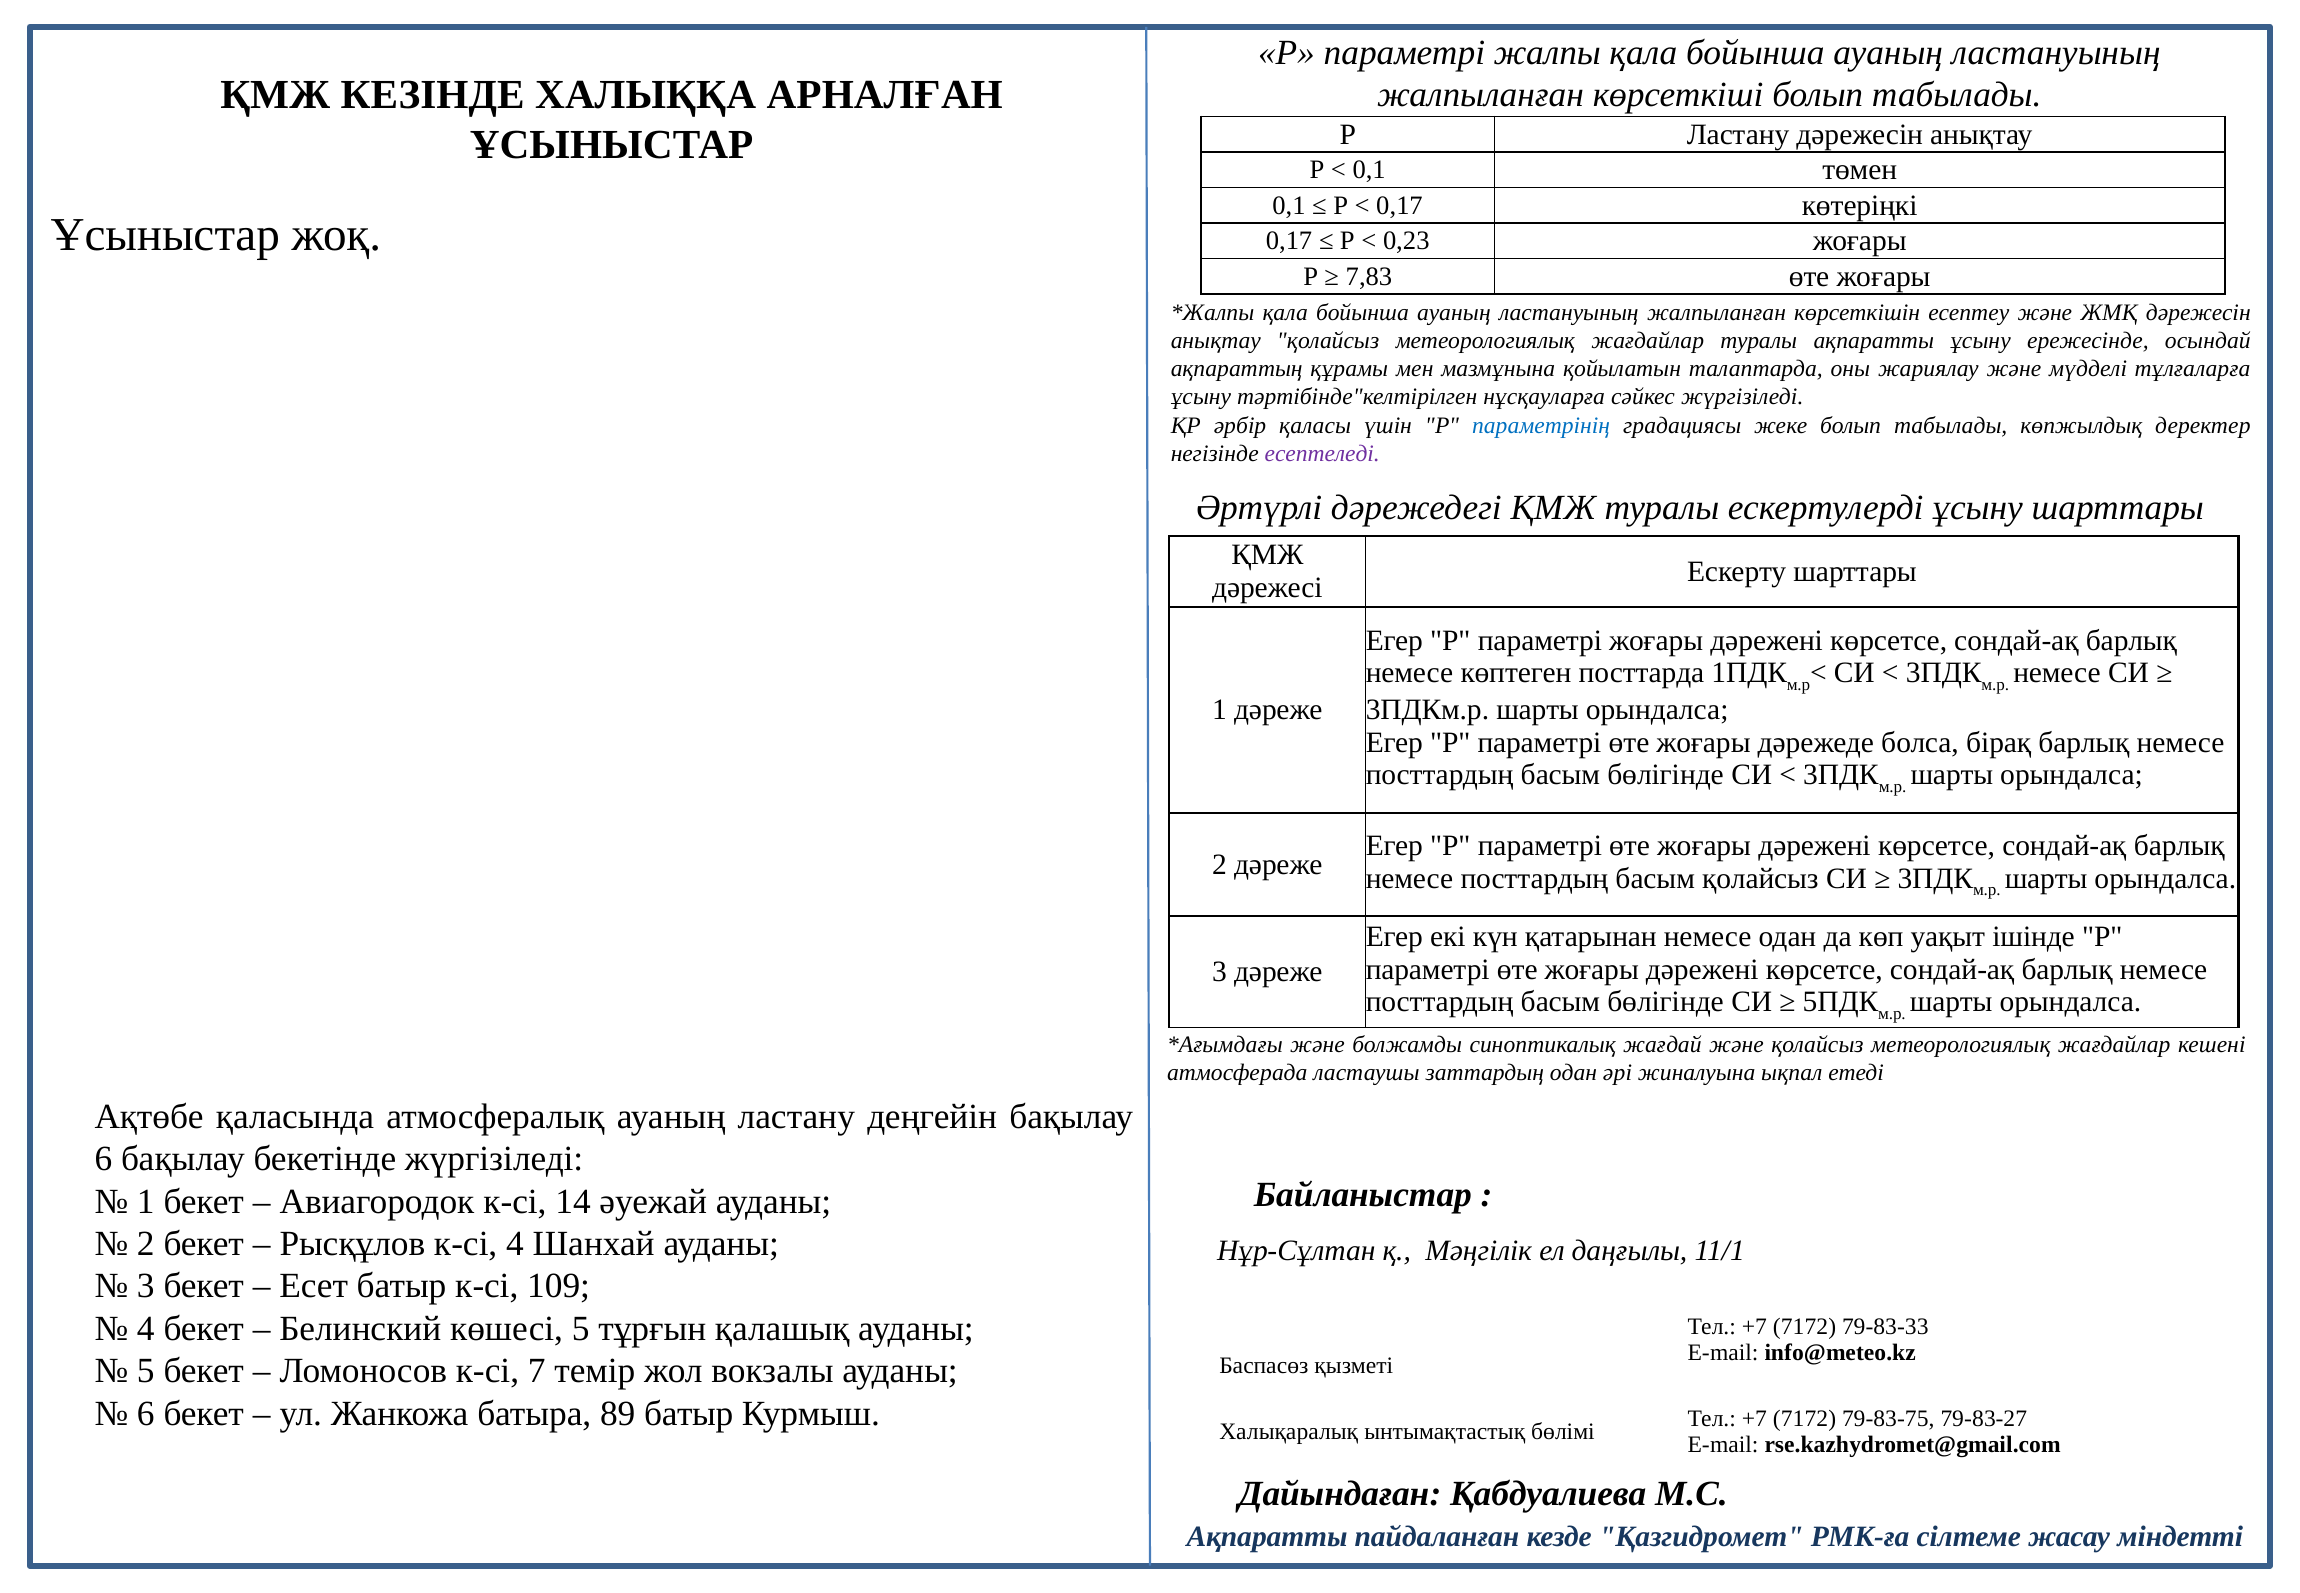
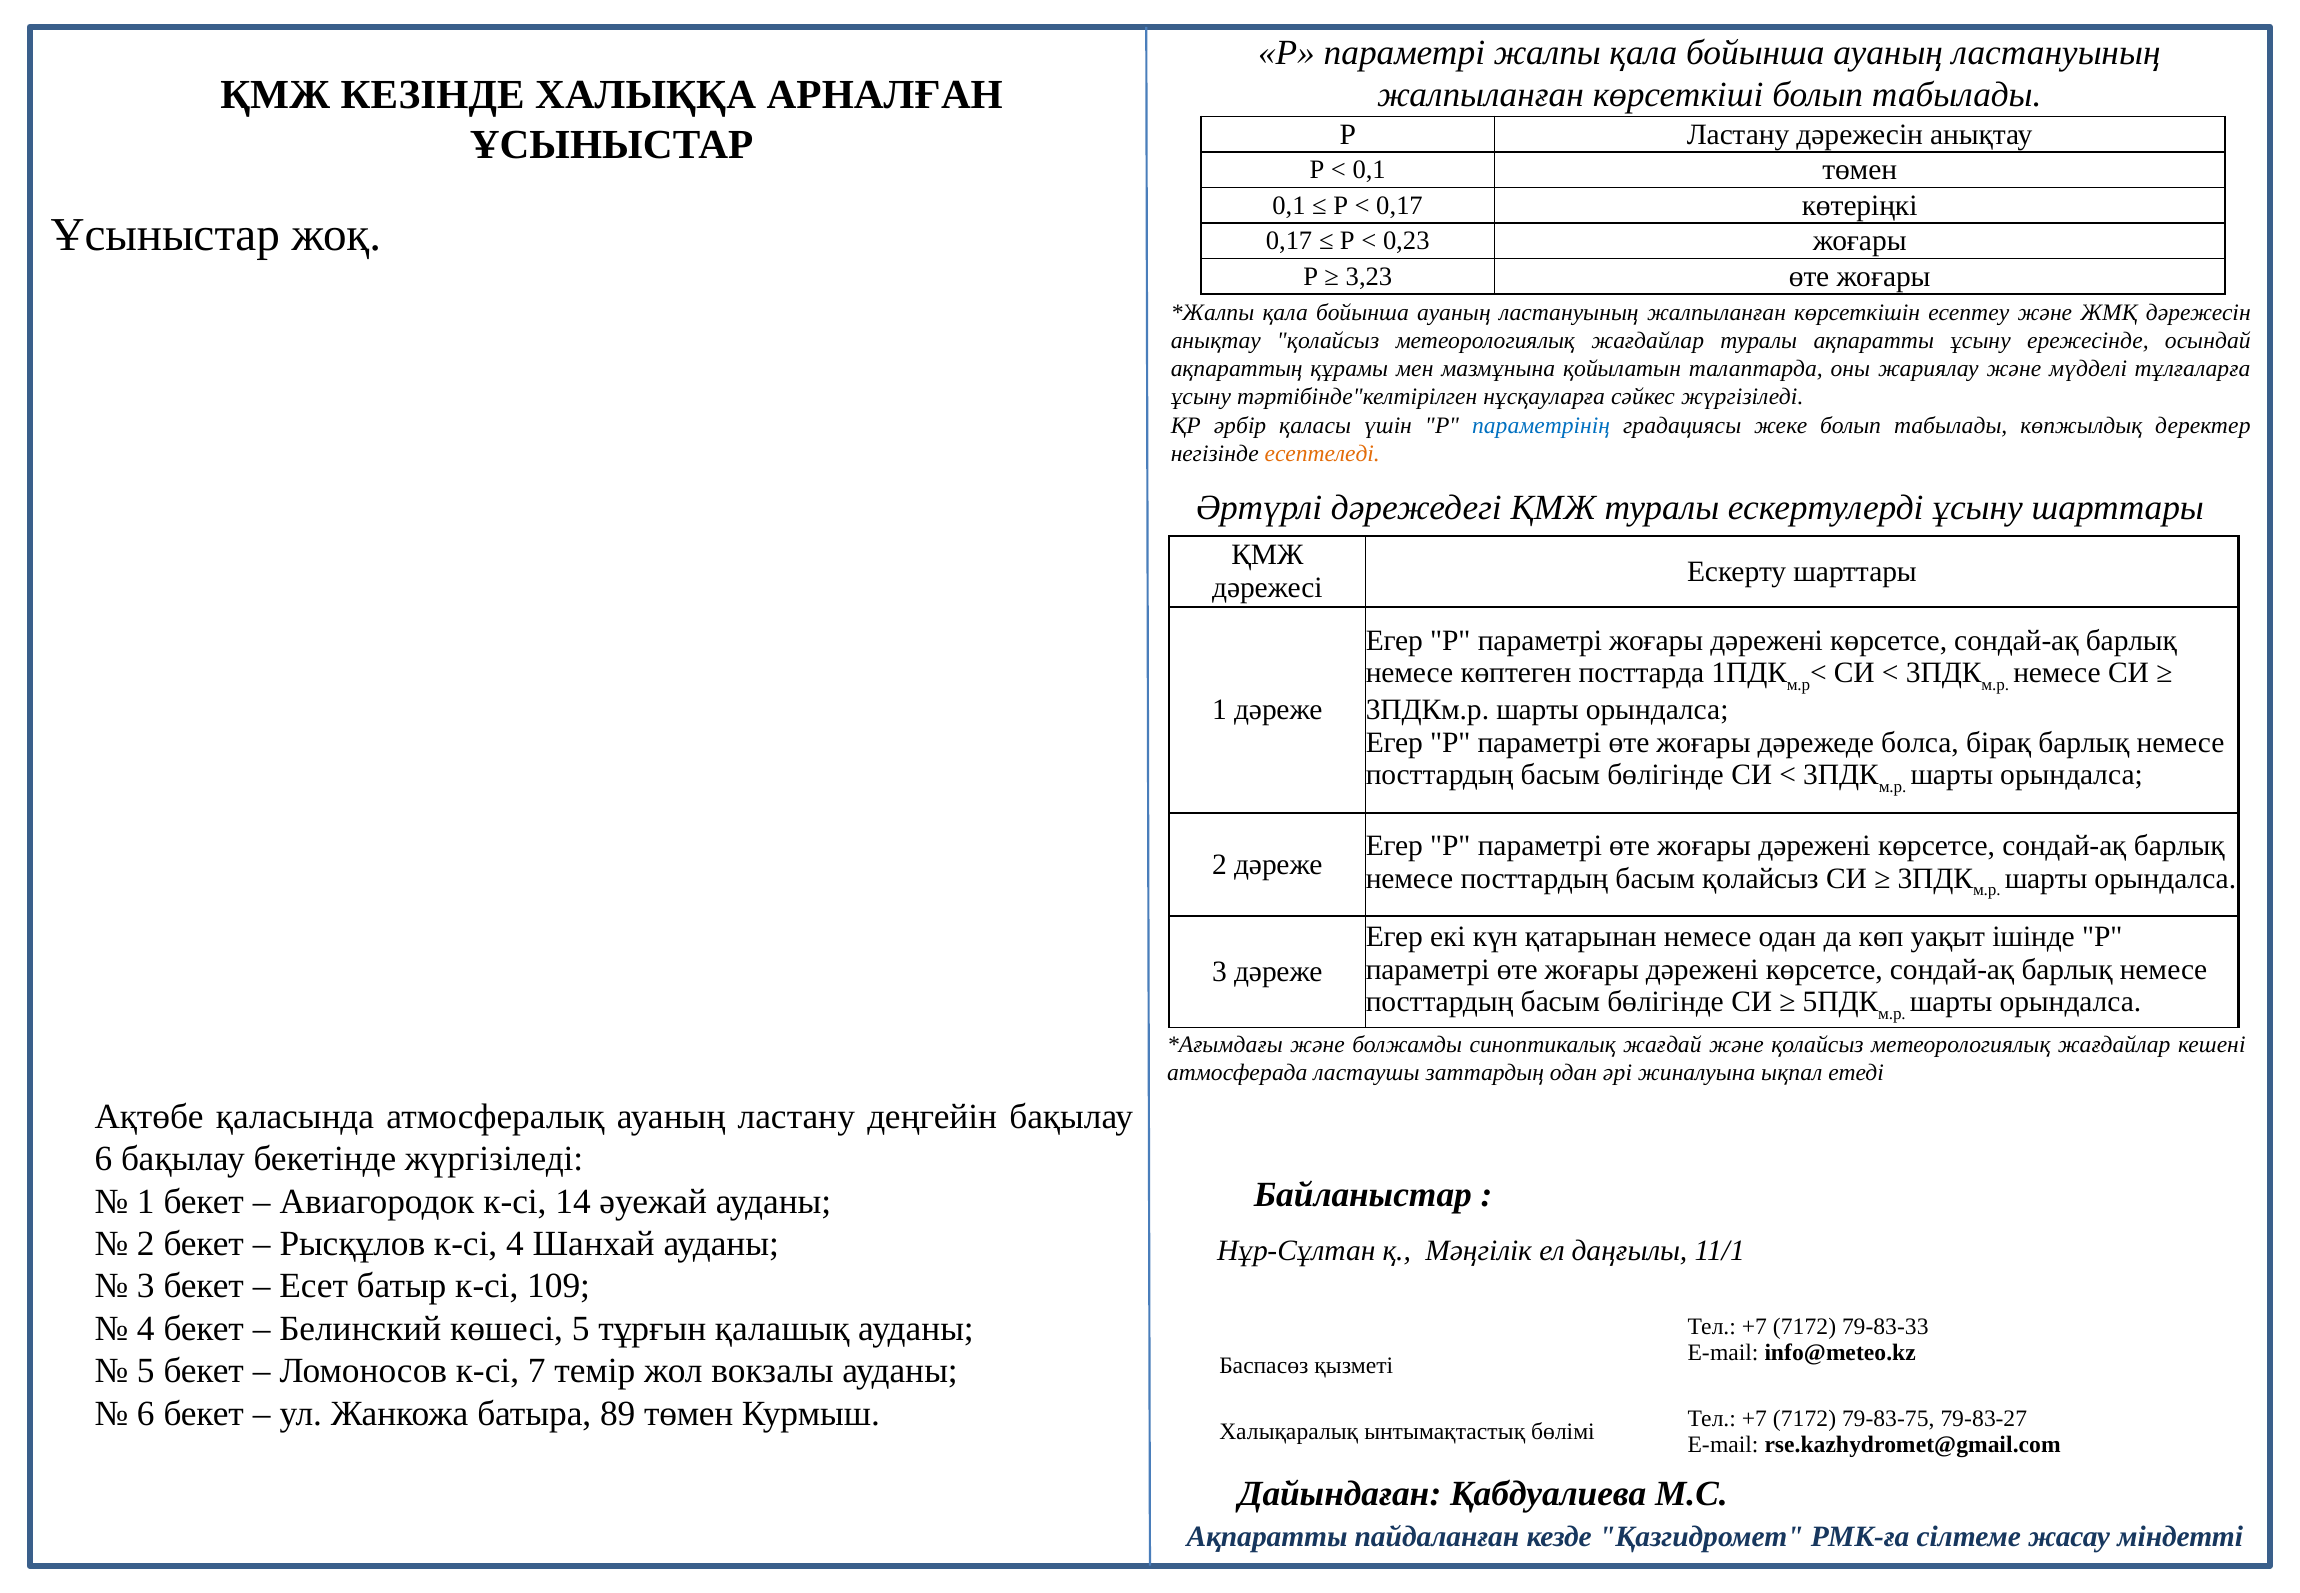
7,83: 7,83 -> 3,23
есептеледі colour: purple -> orange
89 батыр: батыр -> төмен
